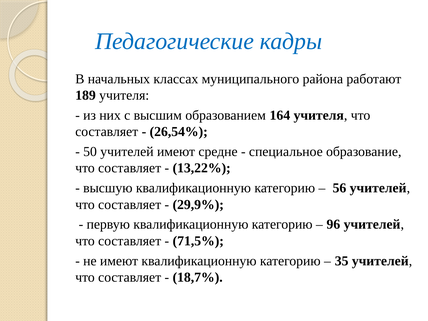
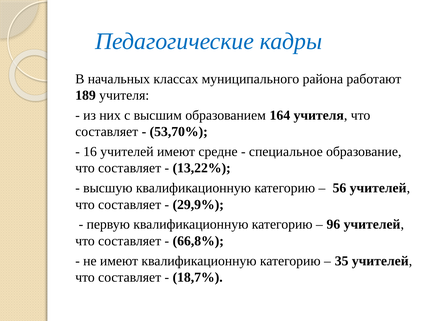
26,54%: 26,54% -> 53,70%
50: 50 -> 16
71,5%: 71,5% -> 66,8%
